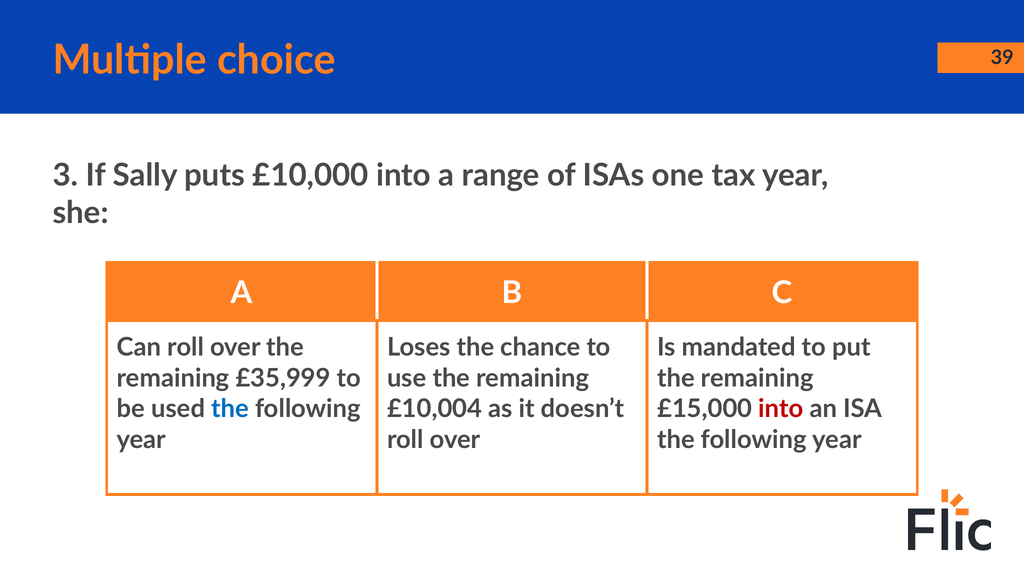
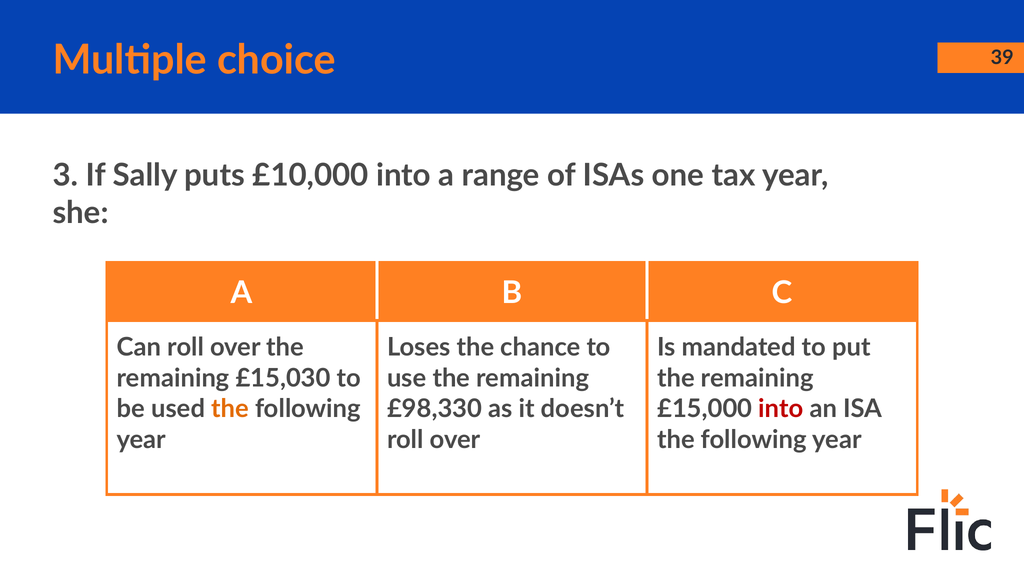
£35,999: £35,999 -> £15,030
the at (230, 409) colour: blue -> orange
£10,004: £10,004 -> £98,330
